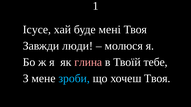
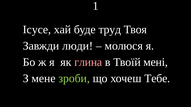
мені: мені -> труд
тебе: тебе -> мені
зроби colour: light blue -> light green
хочеш Твоя: Твоя -> Тебе
